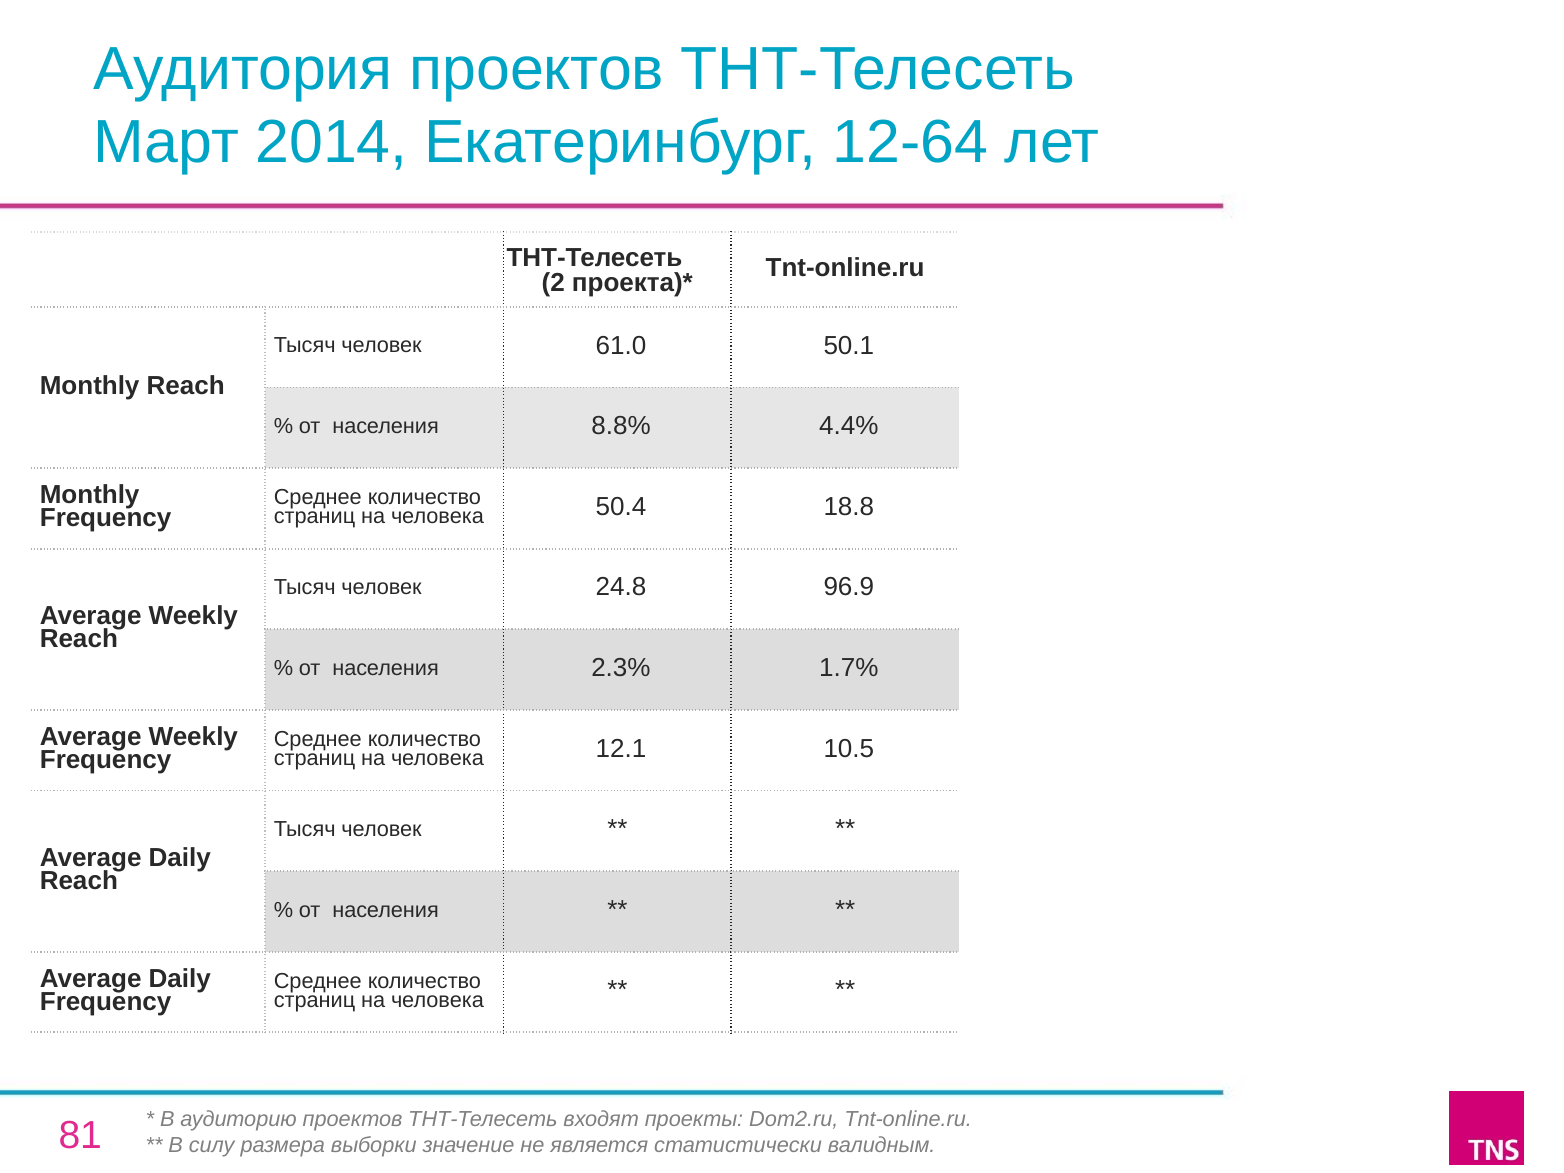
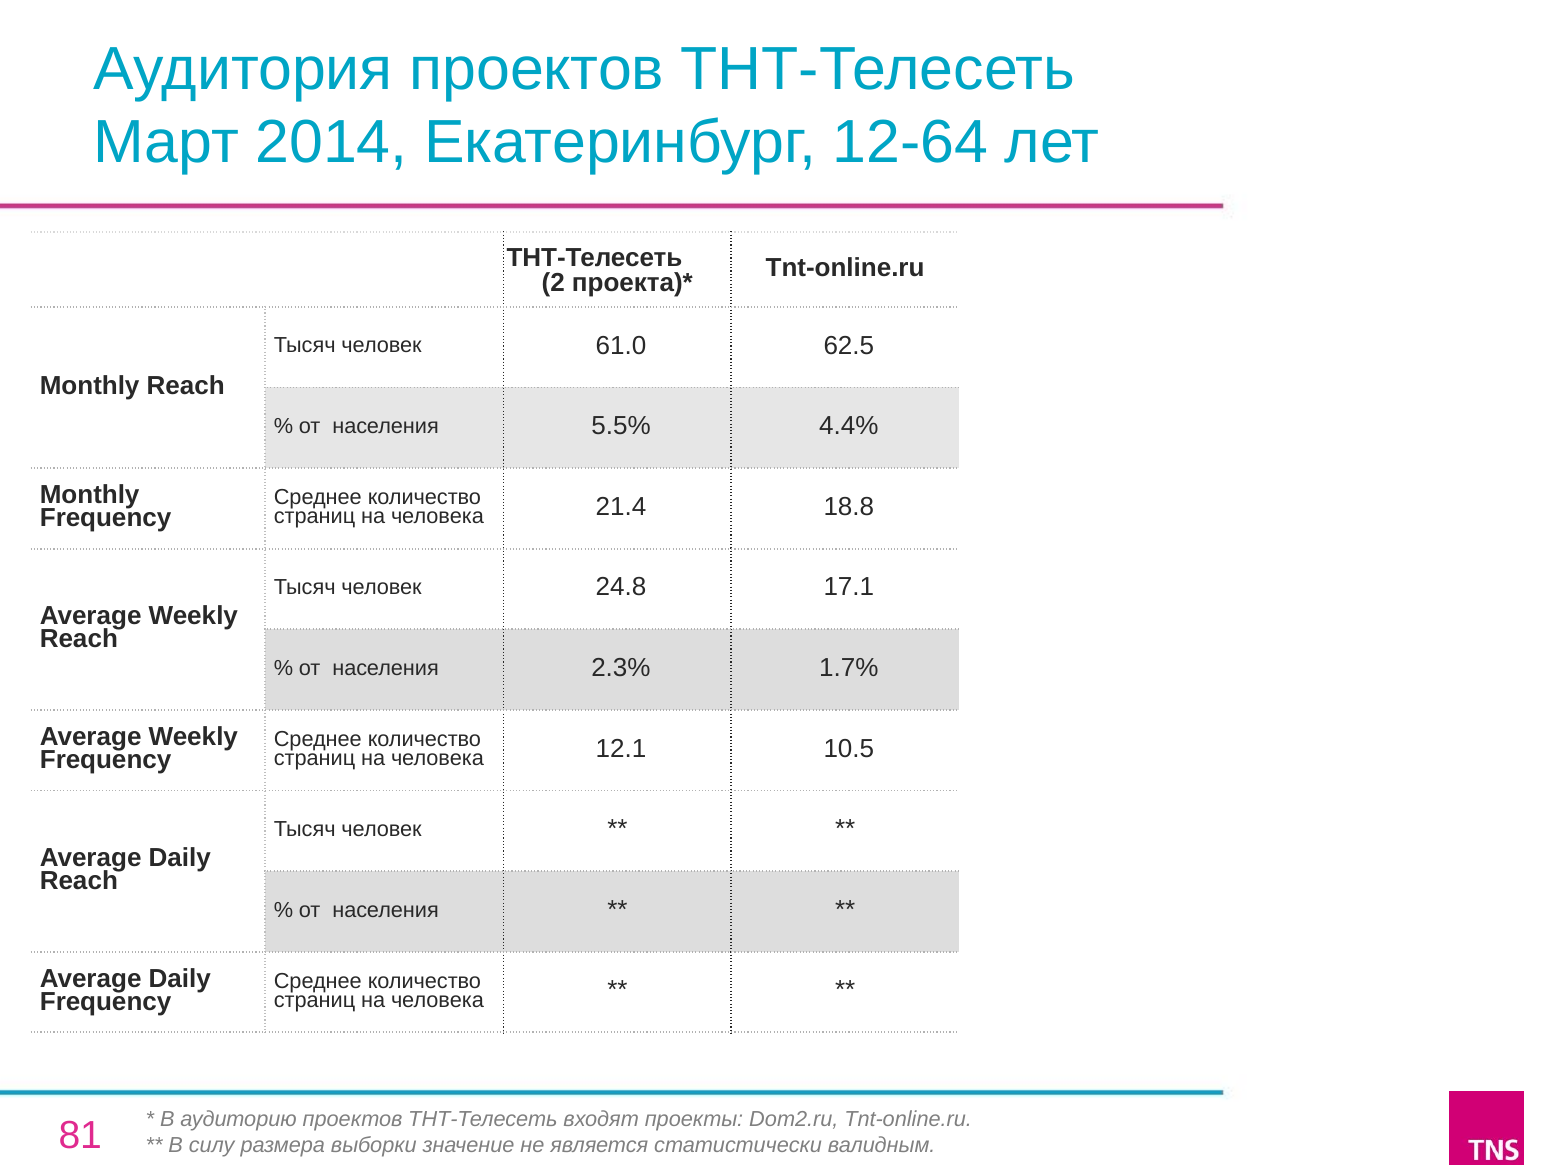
50.1: 50.1 -> 62.5
8.8%: 8.8% -> 5.5%
50.4: 50.4 -> 21.4
96.9: 96.9 -> 17.1
